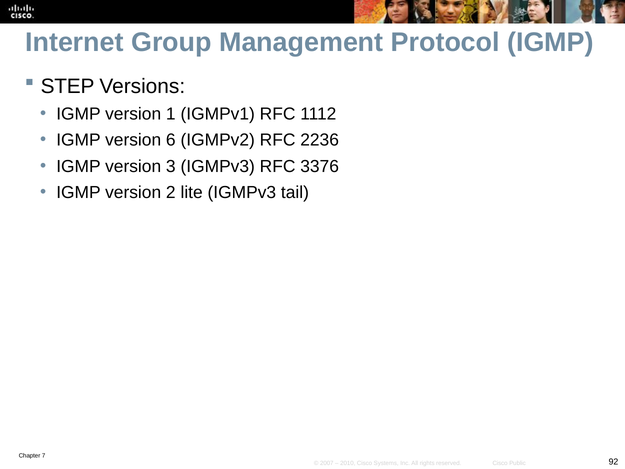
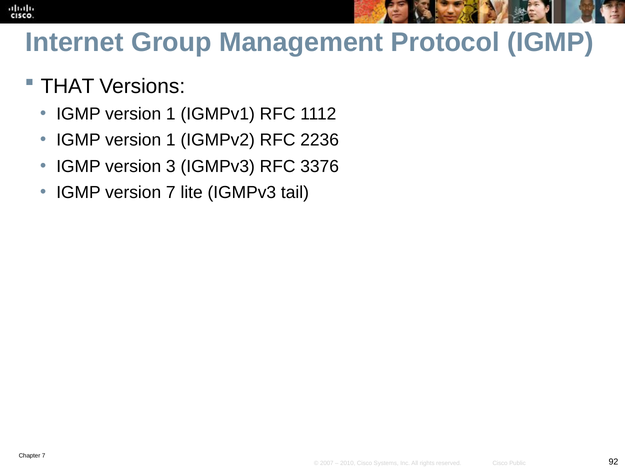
STEP: STEP -> THAT
6 at (171, 140): 6 -> 1
version 2: 2 -> 7
